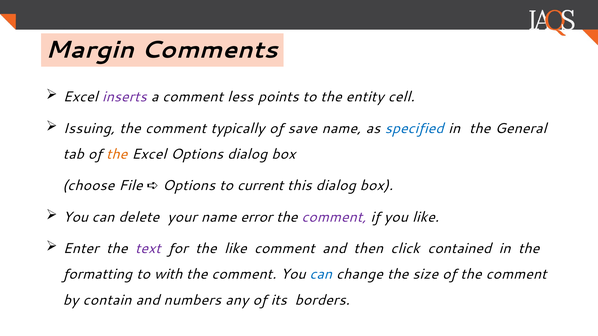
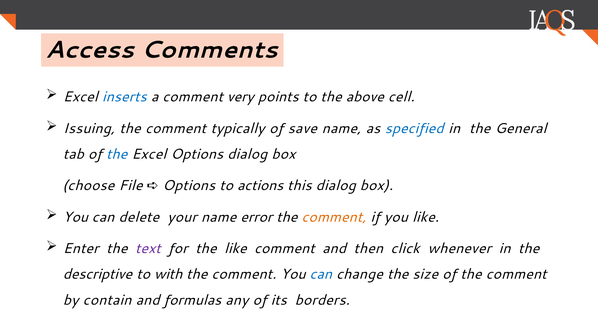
Margin: Margin -> Access
inserts colour: purple -> blue
less: less -> very
entity: entity -> above
the at (117, 154) colour: orange -> blue
current: current -> actions
comment at (334, 217) colour: purple -> orange
contained: contained -> whenever
formatting: formatting -> descriptive
numbers: numbers -> formulas
